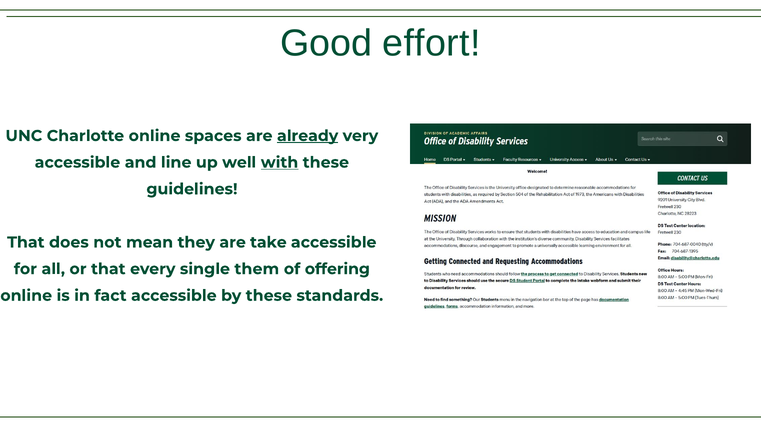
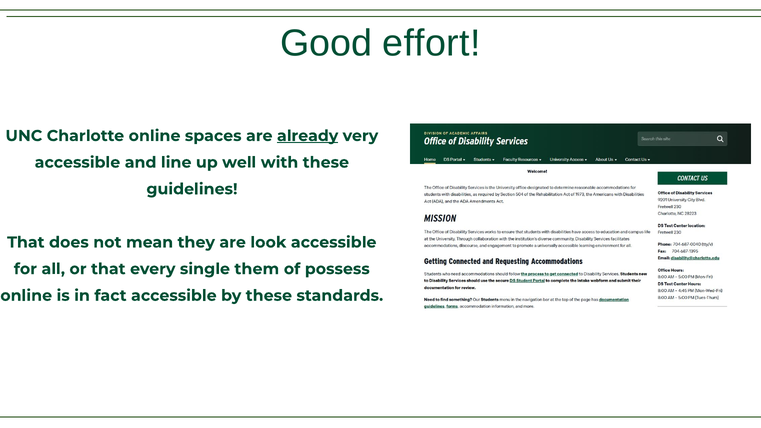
with underline: present -> none
take: take -> look
offering: offering -> possess
